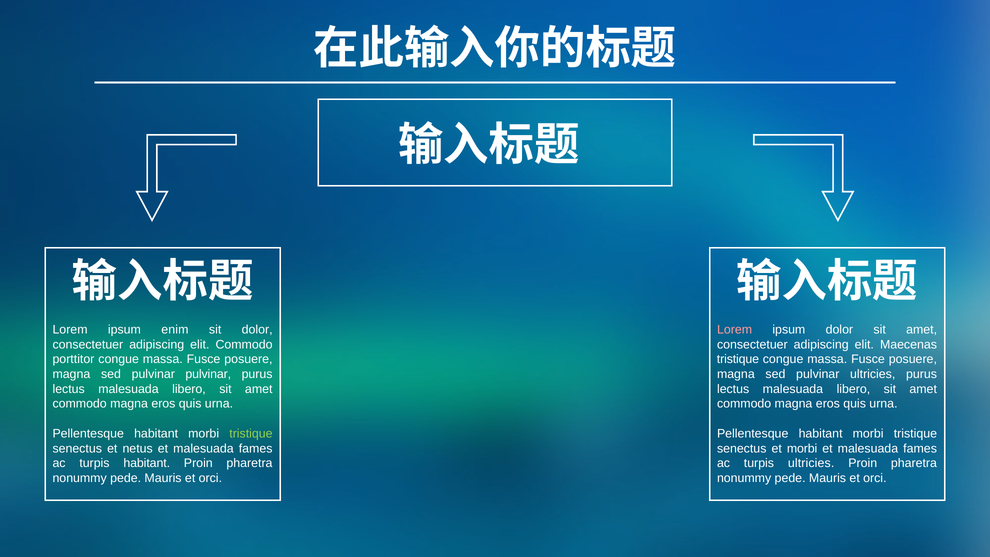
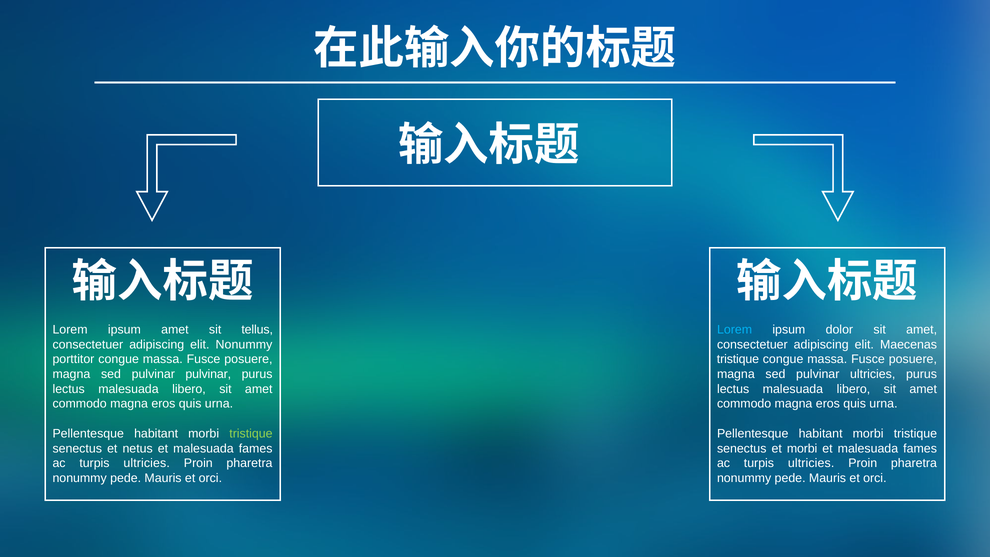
ipsum enim: enim -> amet
sit dolor: dolor -> tellus
Lorem at (735, 330) colour: pink -> light blue
elit Commodo: Commodo -> Nonummy
habitant at (147, 463): habitant -> ultricies
